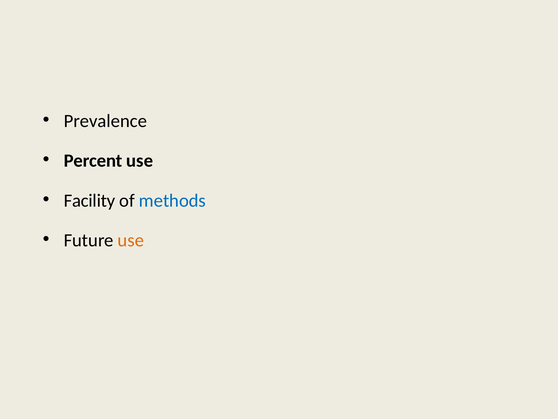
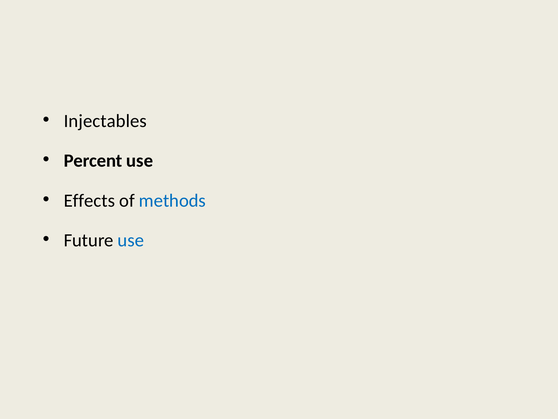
Prevalence: Prevalence -> Injectables
Facility: Facility -> Effects
use at (131, 240) colour: orange -> blue
